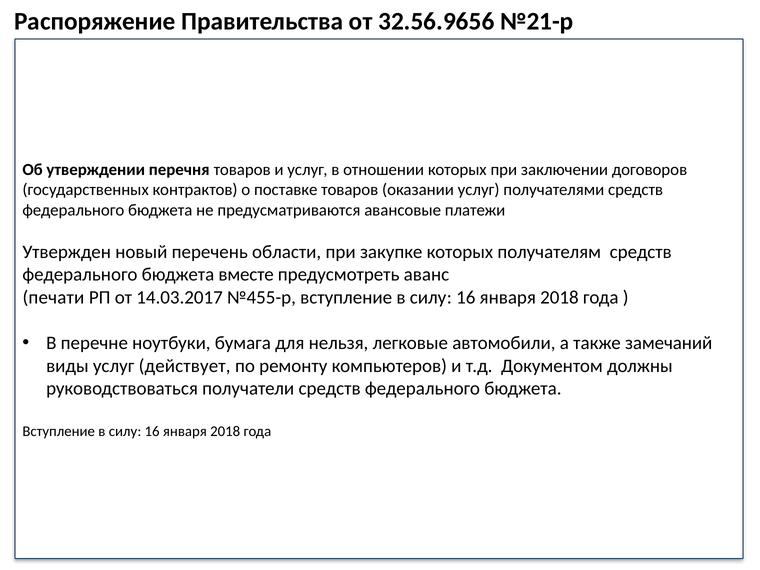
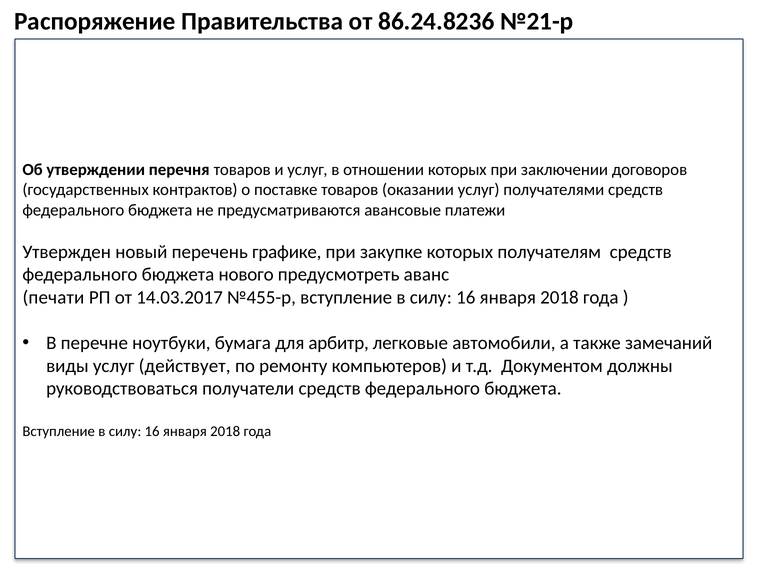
32.56.9656: 32.56.9656 -> 86.24.8236
области: области -> графике
вместе: вместе -> нового
нельзя: нельзя -> арбитр
